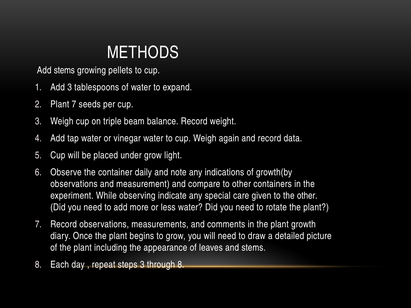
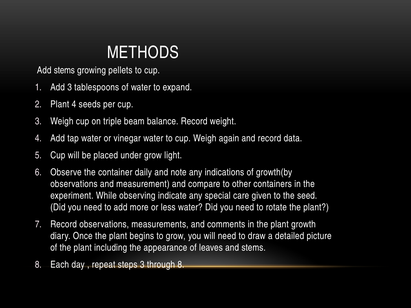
7 at (74, 104): 7 -> 4
the other: other -> seed
